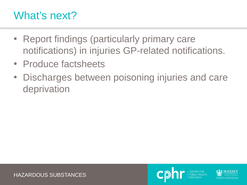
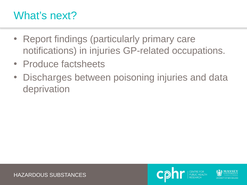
GP-related notifications: notifications -> occupations
and care: care -> data
